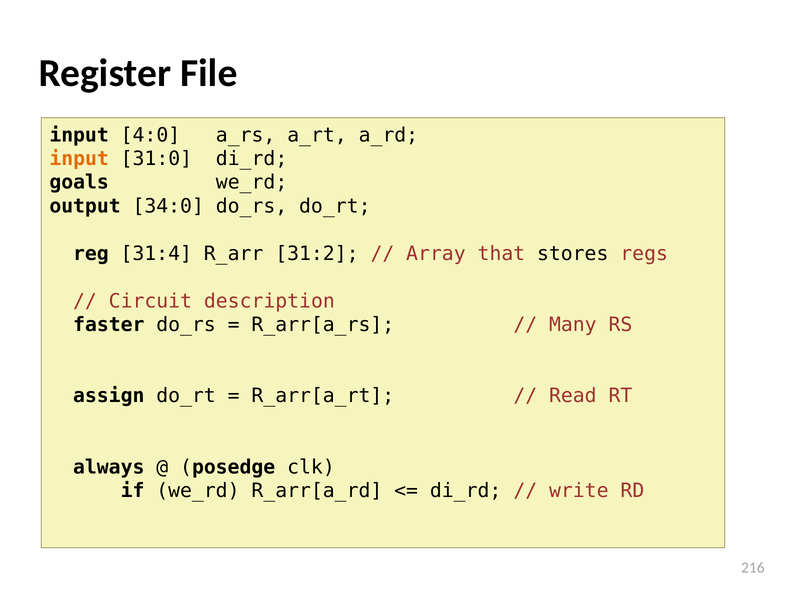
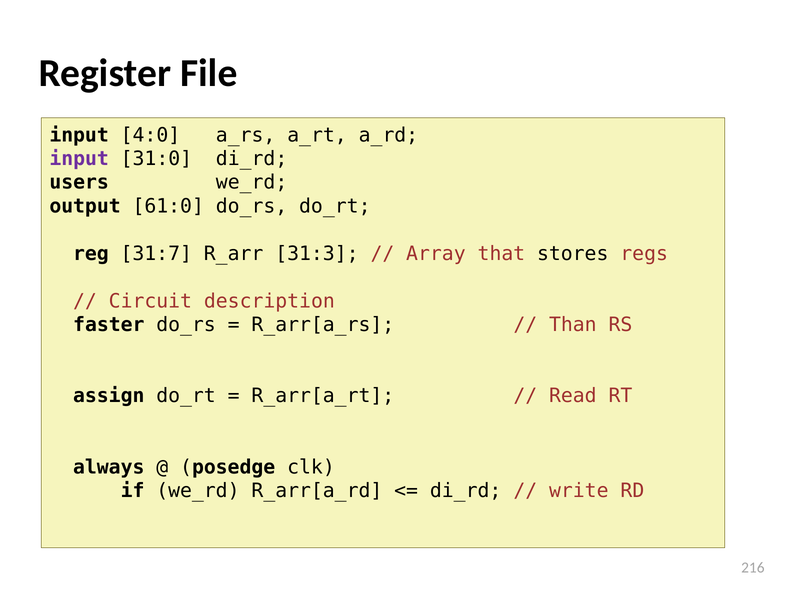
input at (79, 159) colour: orange -> purple
goals: goals -> users
34:0: 34:0 -> 61:0
31:4: 31:4 -> 31:7
31:2: 31:2 -> 31:3
Many: Many -> Than
